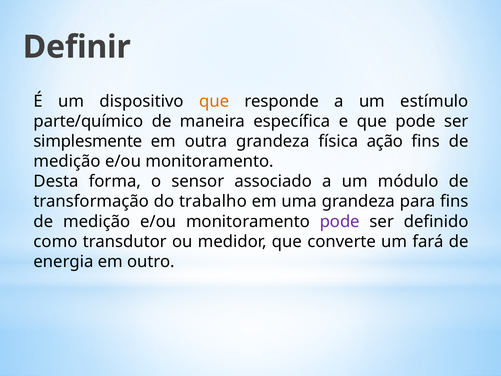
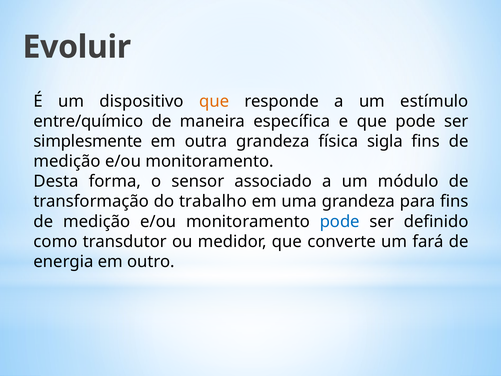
Definir: Definir -> Evoluir
parte/químico: parte/químico -> entre/químico
ação: ação -> sigla
pode at (340, 221) colour: purple -> blue
